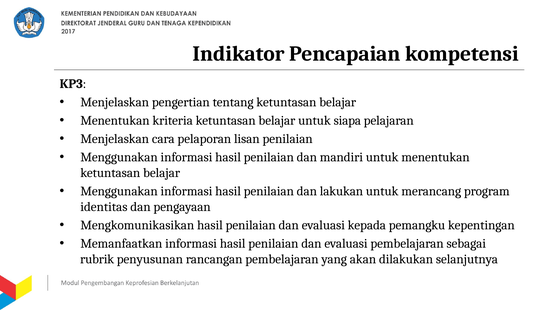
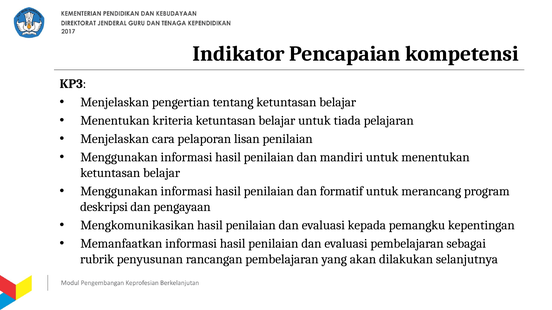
siapa: siapa -> tiada
lakukan: lakukan -> formatif
identitas: identitas -> deskripsi
